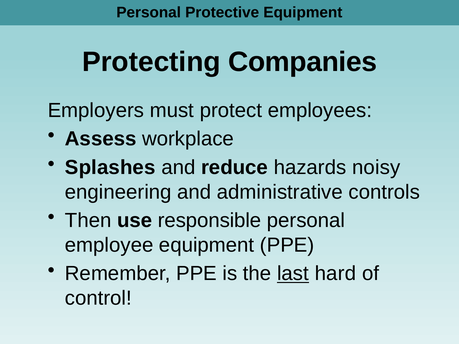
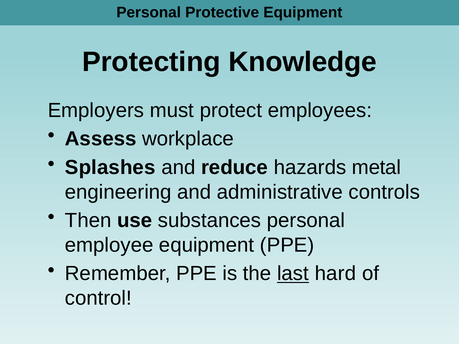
Companies: Companies -> Knowledge
noisy: noisy -> metal
responsible: responsible -> substances
